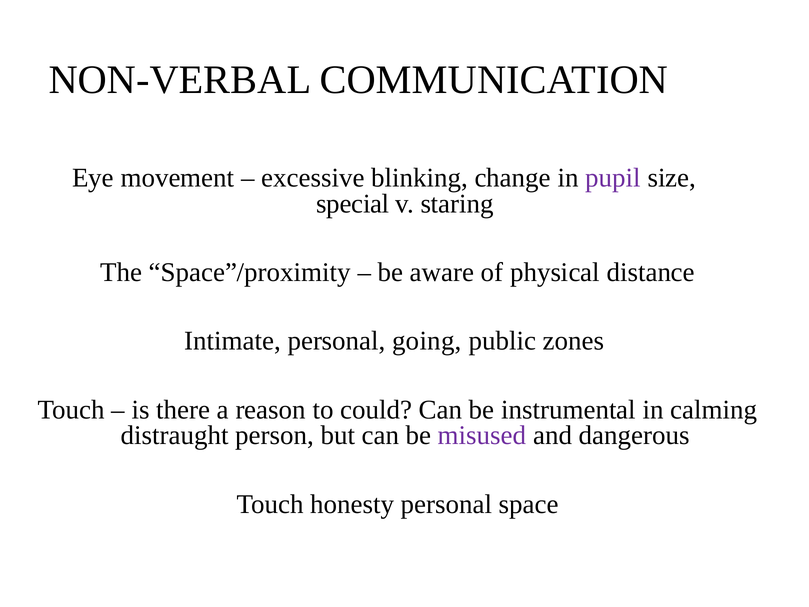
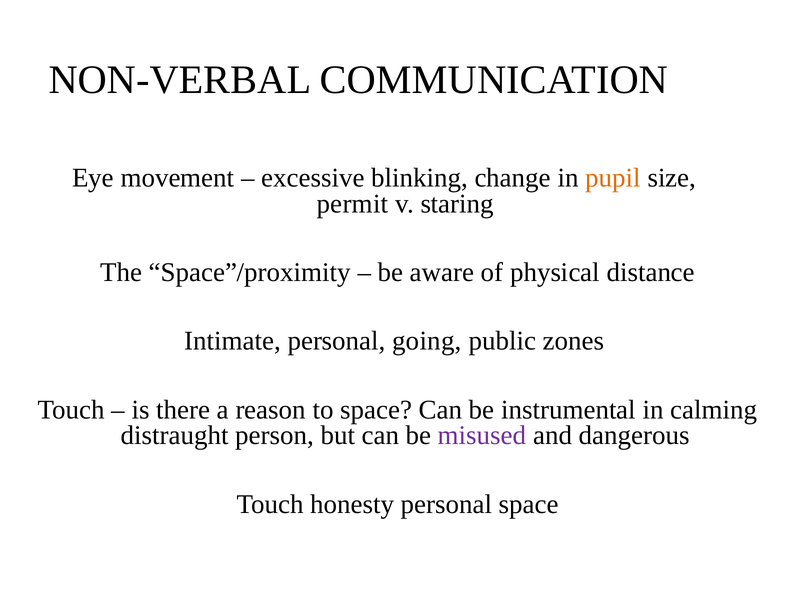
pupil colour: purple -> orange
special: special -> permit
to could: could -> space
